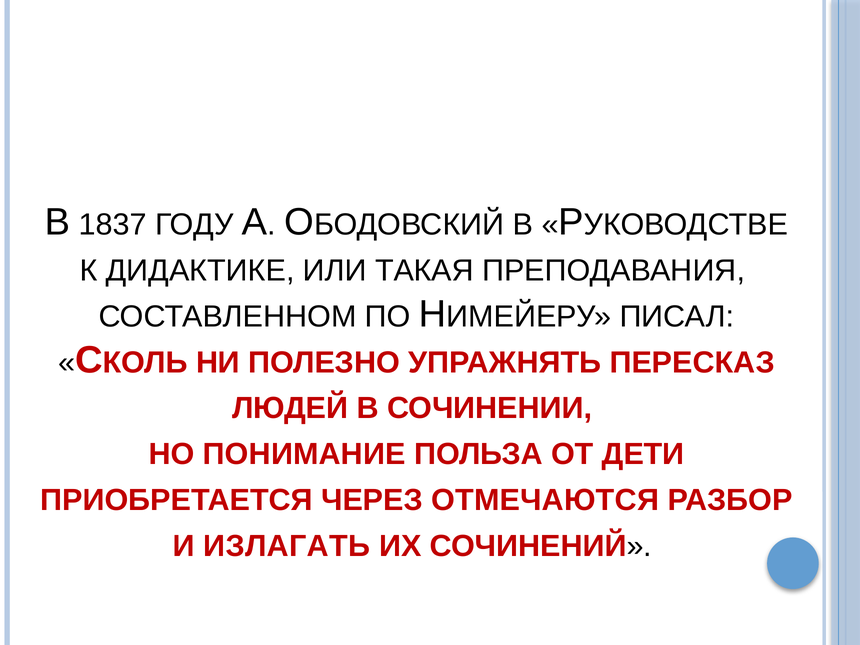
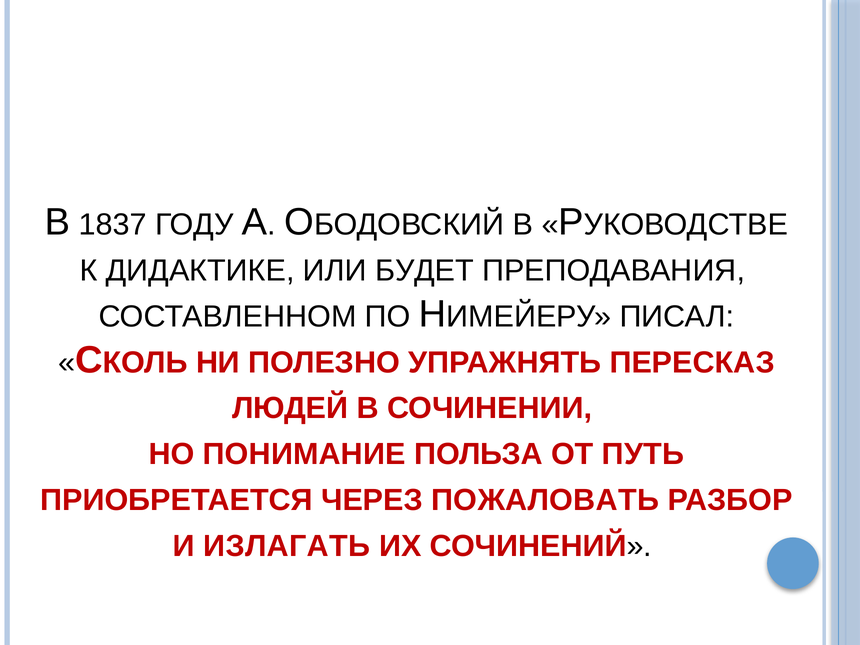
ТАКАЯ: ТАКАЯ -> БУДЕТ
ДЕТИ: ДЕТИ -> ПУТЬ
ОТМЕЧАЮТСЯ: ОТМЕЧАЮТСЯ -> ПОЖАЛОВАТЬ
